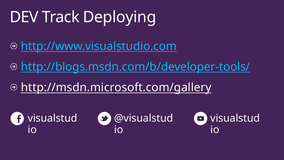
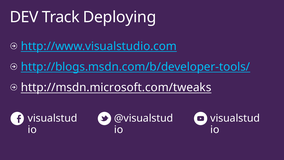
http://msdn.microsoft.com/gallery: http://msdn.microsoft.com/gallery -> http://msdn.microsoft.com/tweaks
